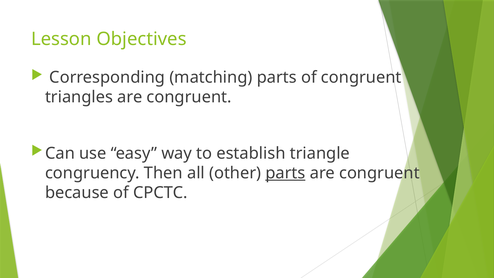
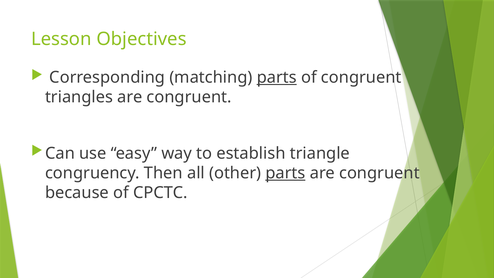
parts at (277, 77) underline: none -> present
